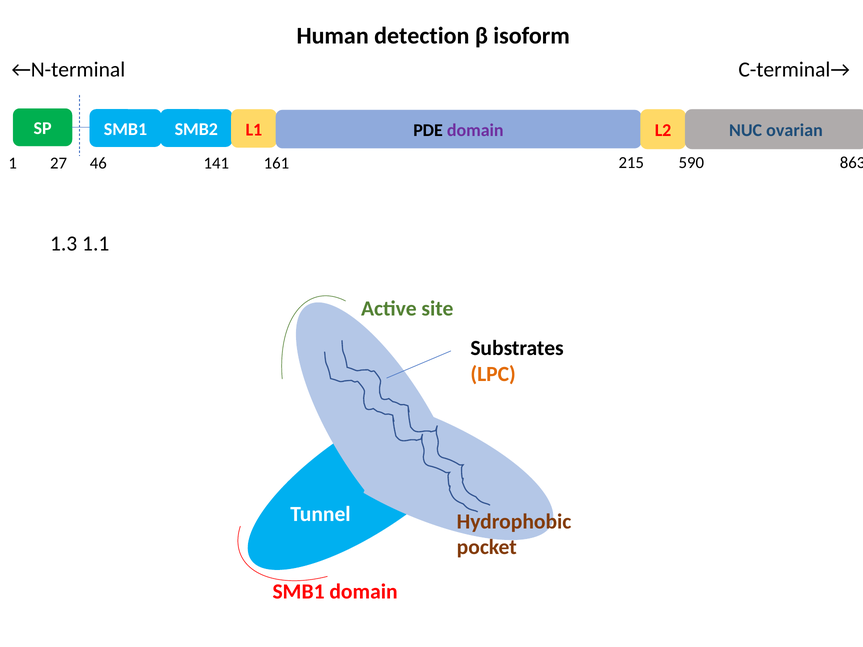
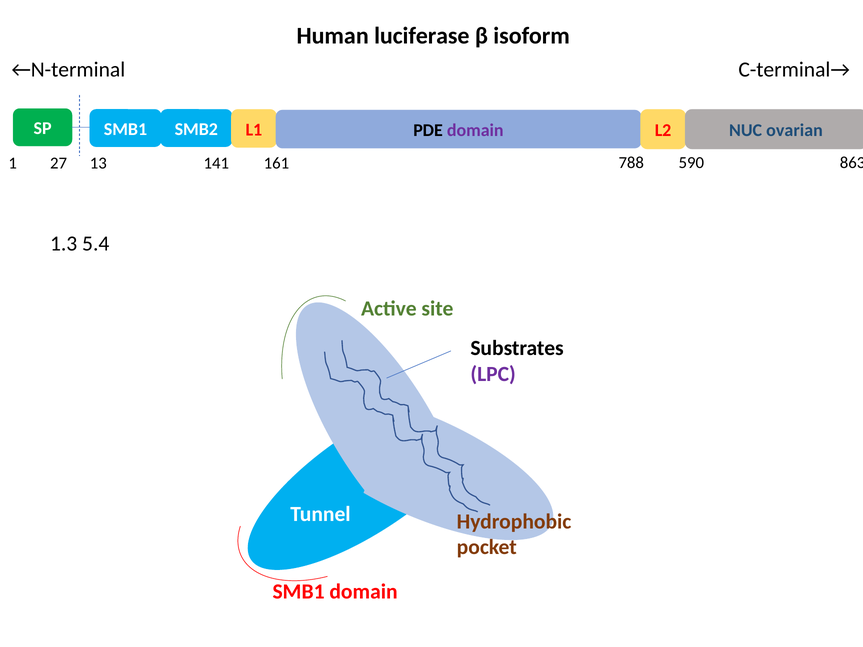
detection: detection -> luciferase
46: 46 -> 13
215: 215 -> 788
1.1: 1.1 -> 5.4
LPC colour: orange -> purple
